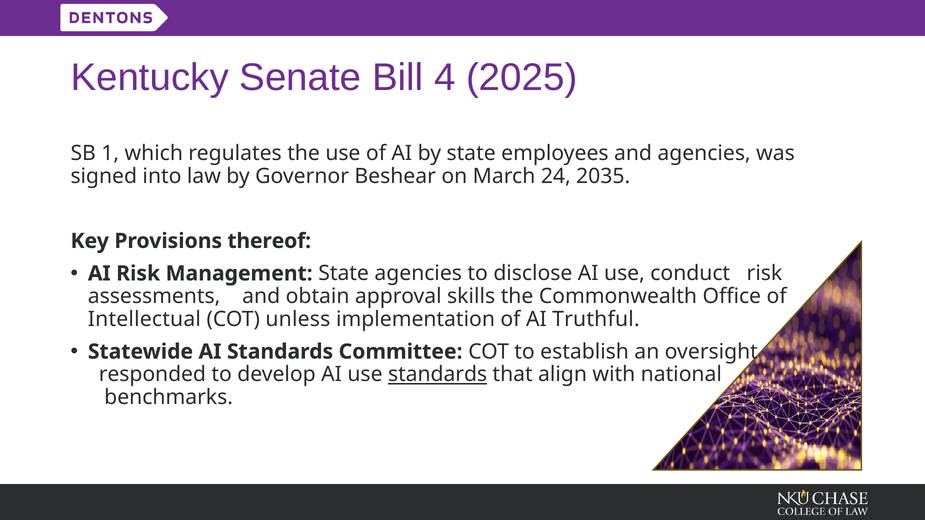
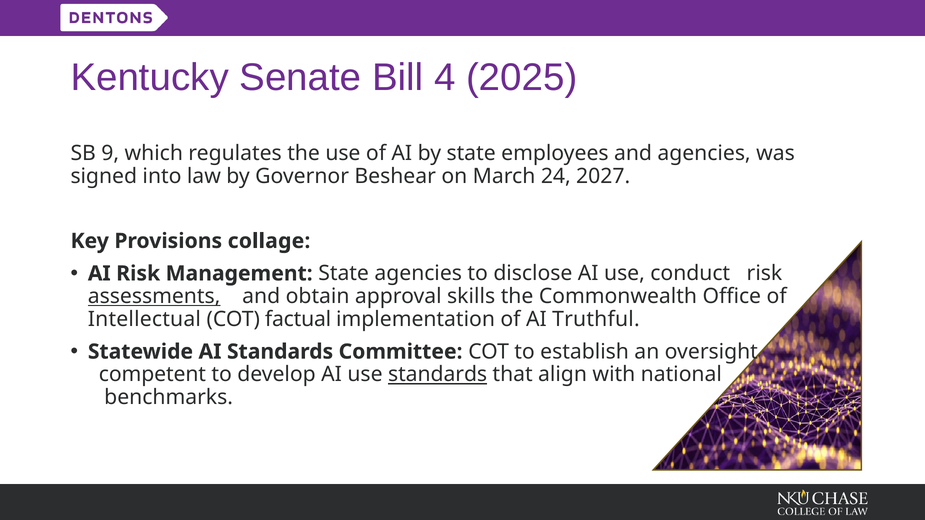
1: 1 -> 9
2035: 2035 -> 2027
thereof: thereof -> collage
assessments underline: none -> present
unless: unless -> factual
responded: responded -> competent
